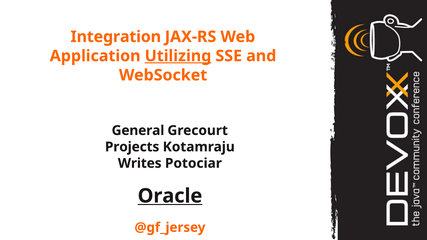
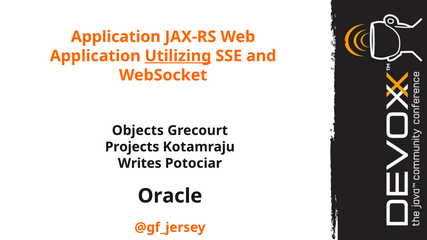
Integration at (116, 37): Integration -> Application
General: General -> Objects
Oracle underline: present -> none
